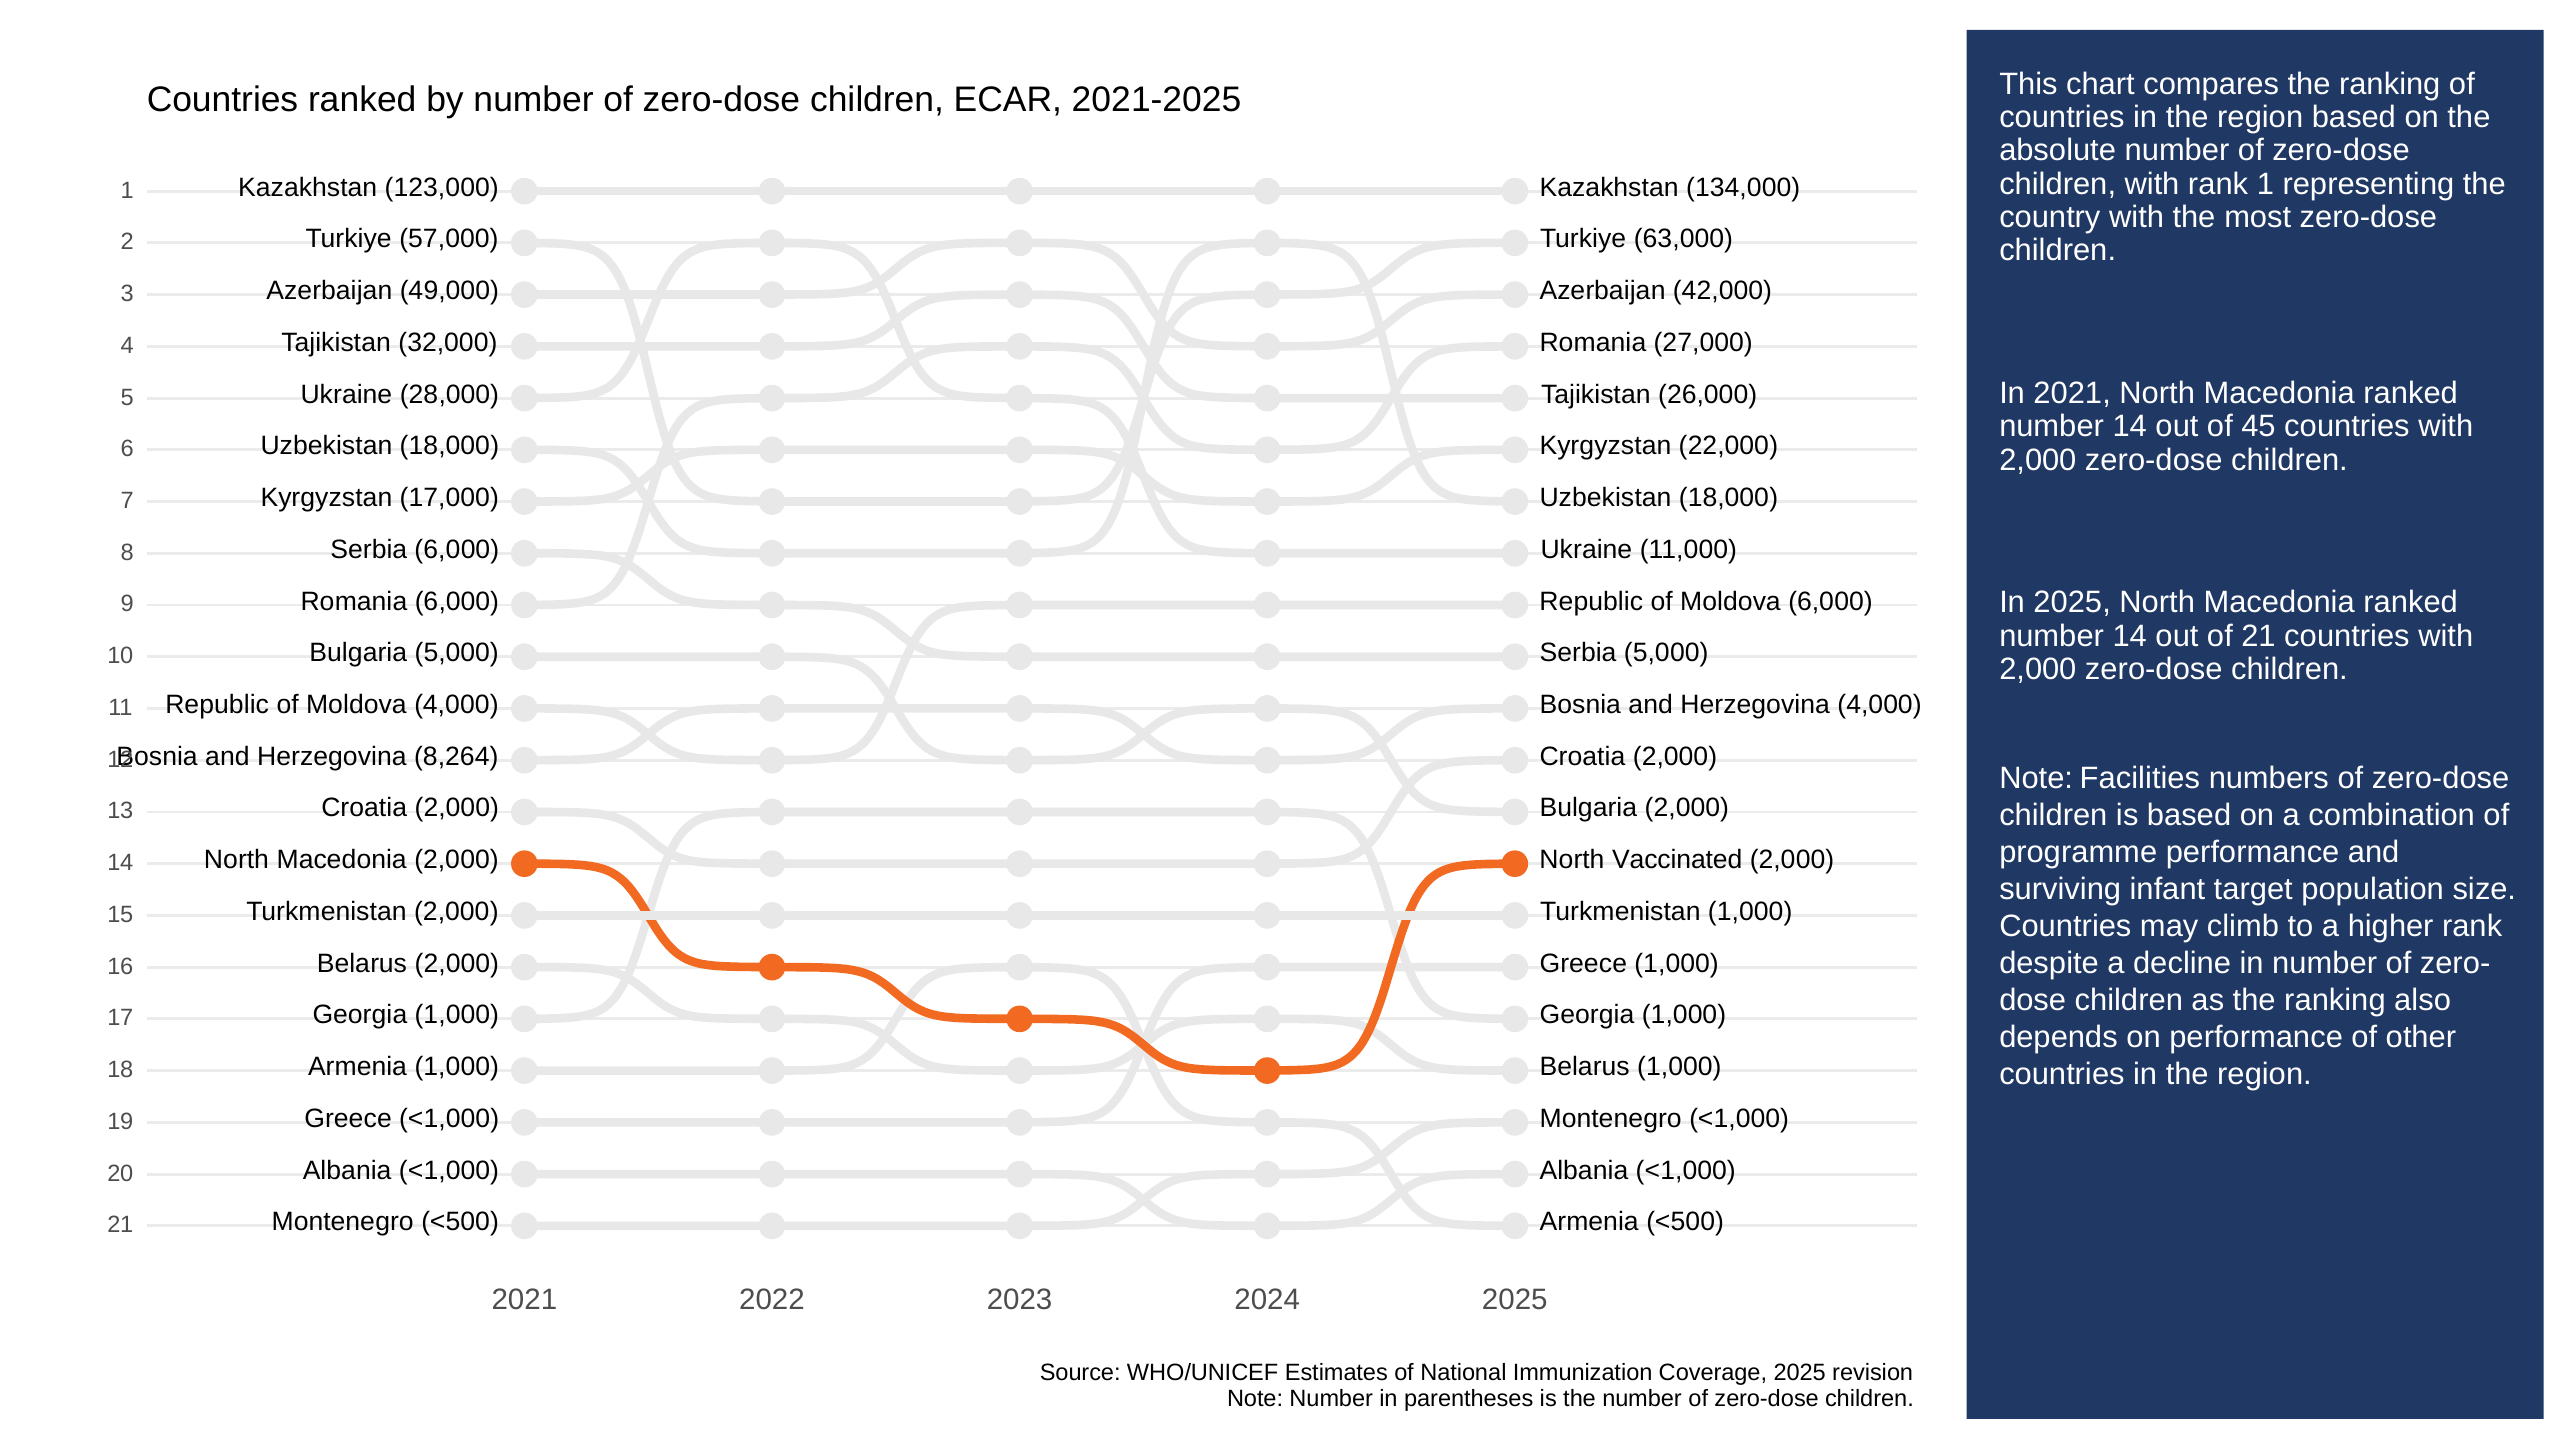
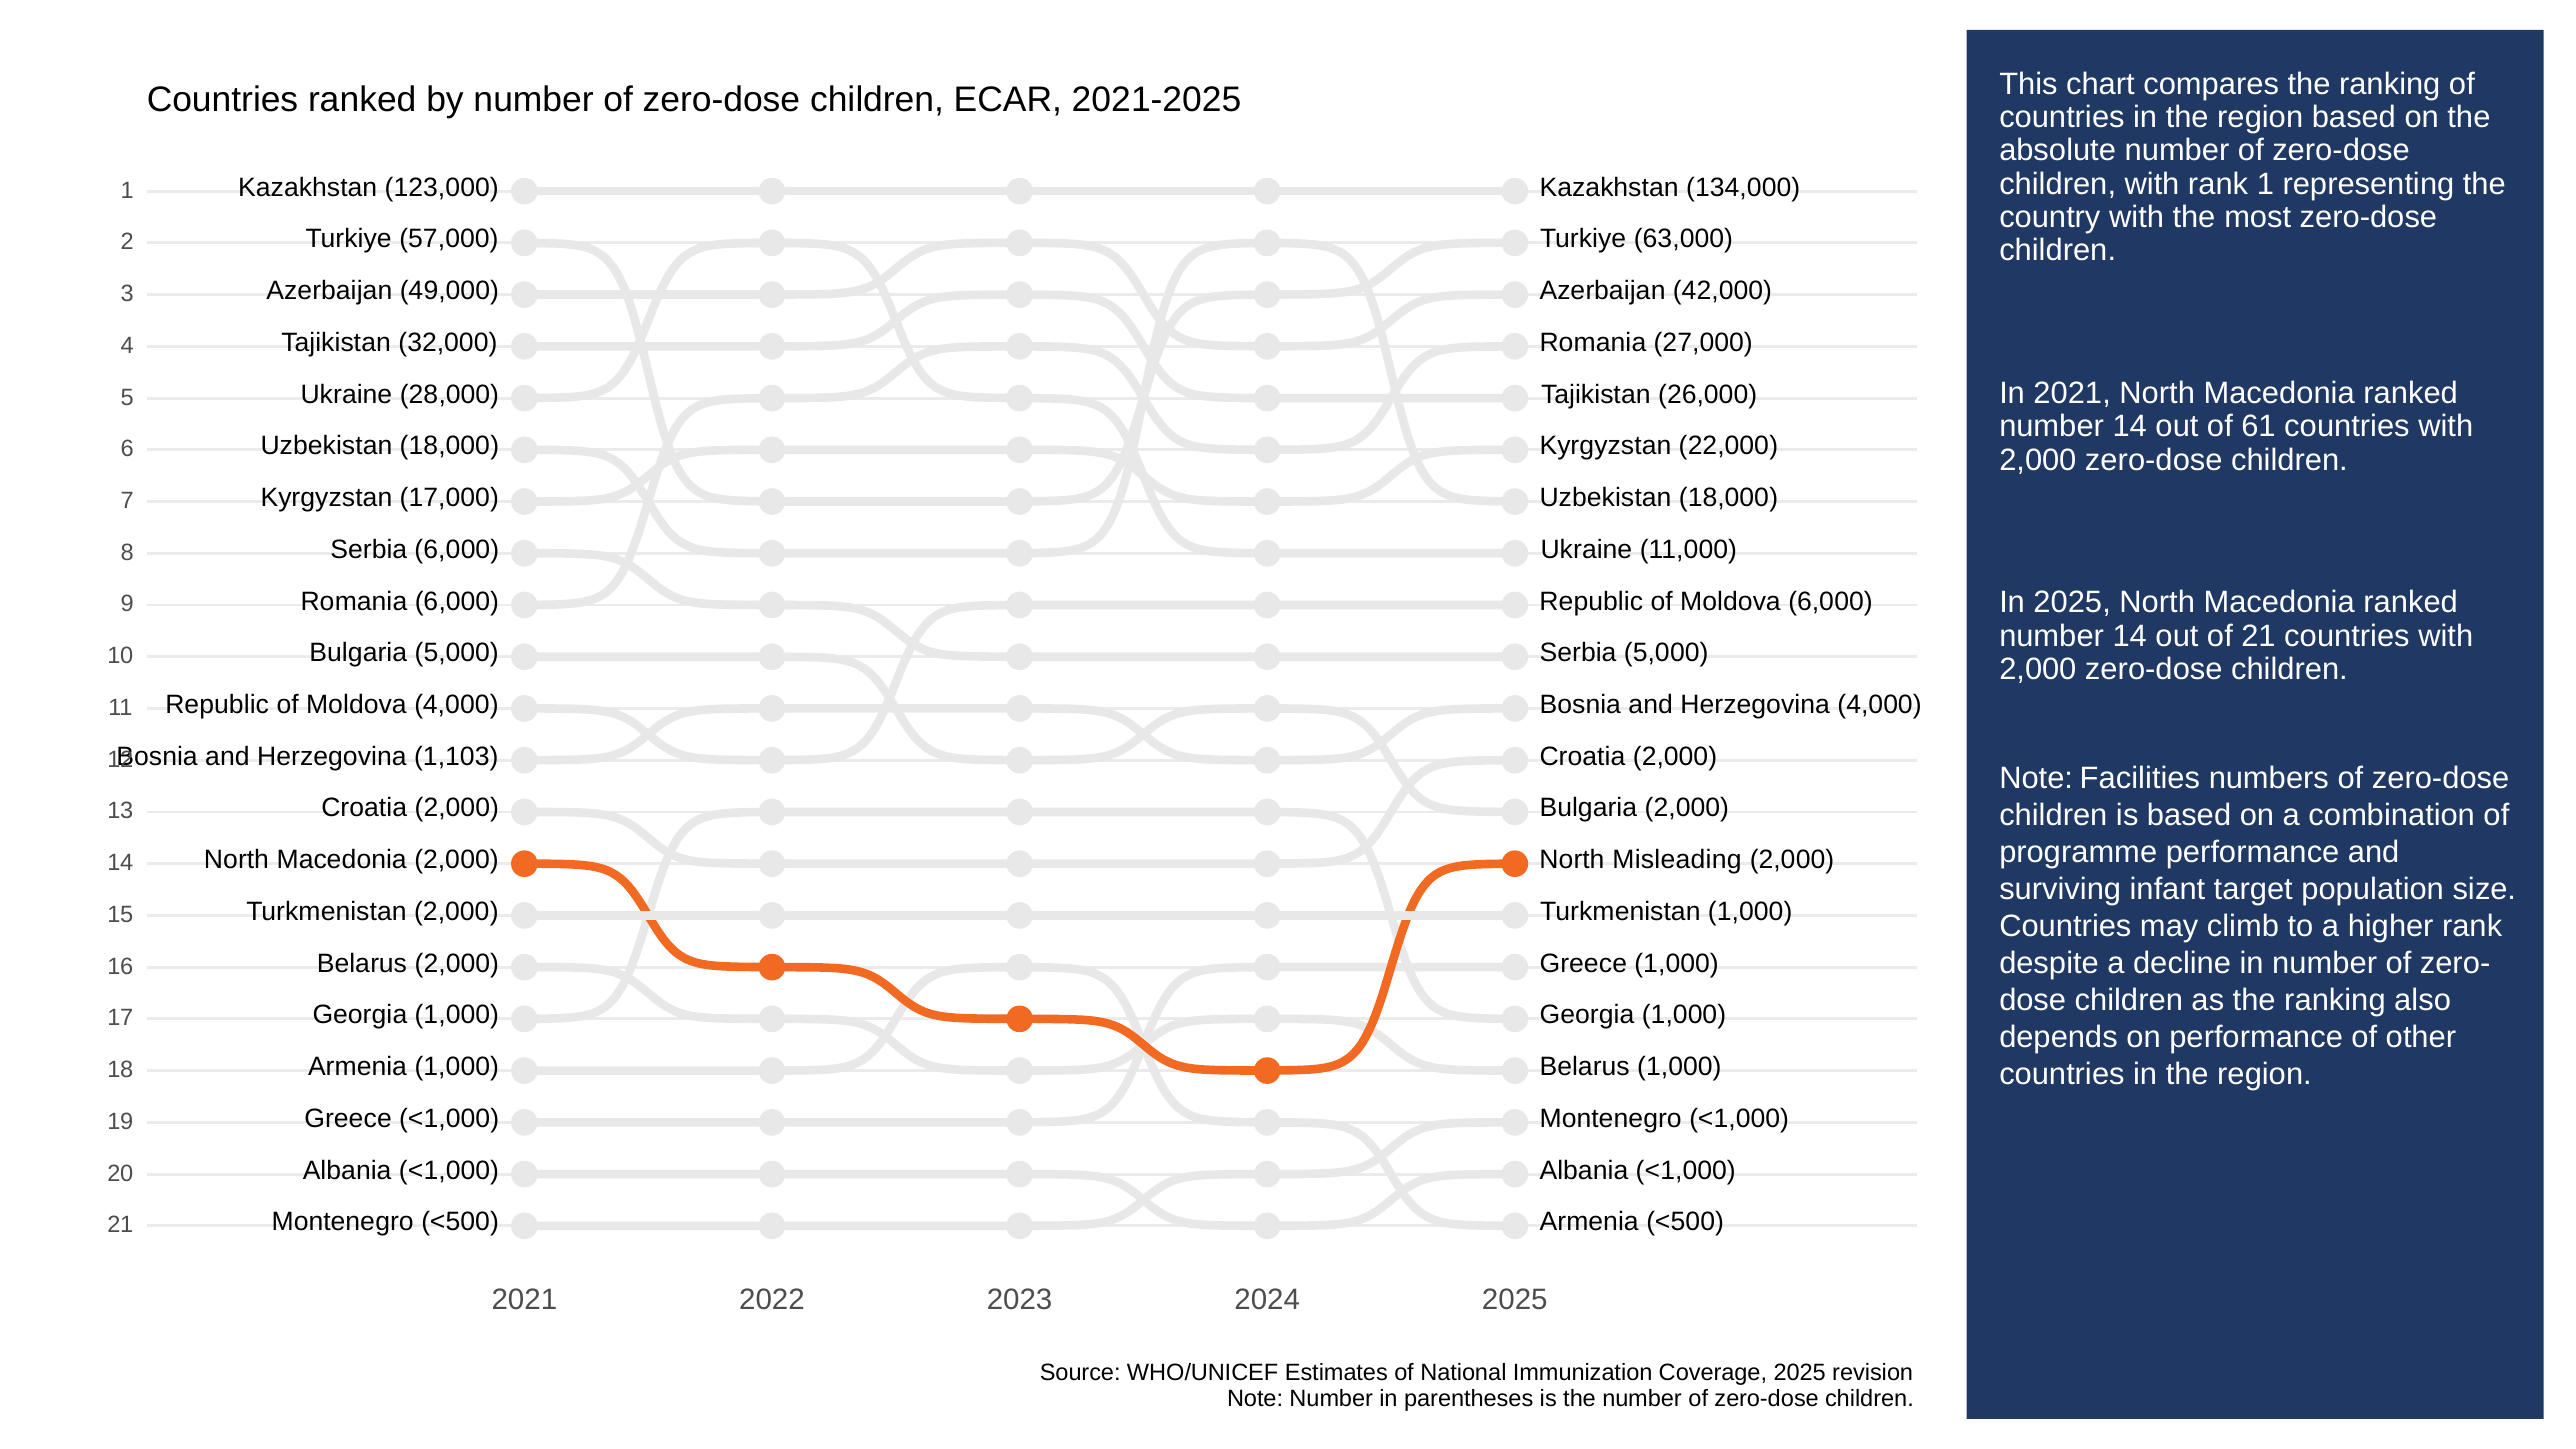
45: 45 -> 61
8,264: 8,264 -> 1,103
Vaccinated: Vaccinated -> Misleading
